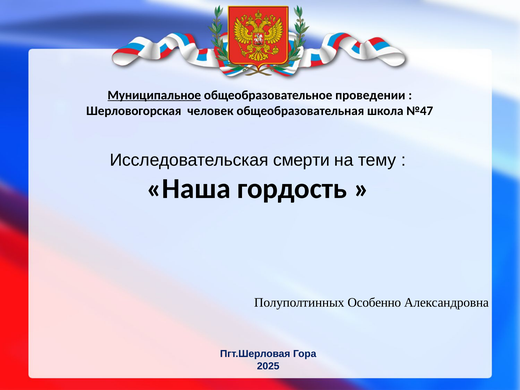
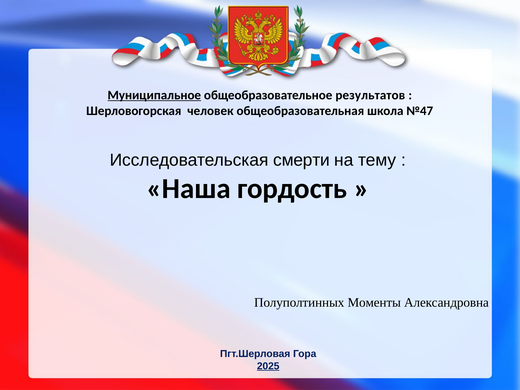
проведении: проведении -> результатов
Особенно: Особенно -> Моменты
2025 underline: none -> present
